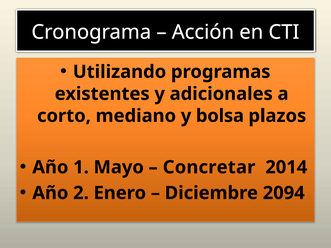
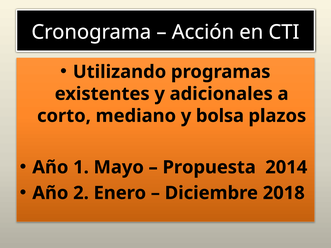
Concretar: Concretar -> Propuesta
2094: 2094 -> 2018
